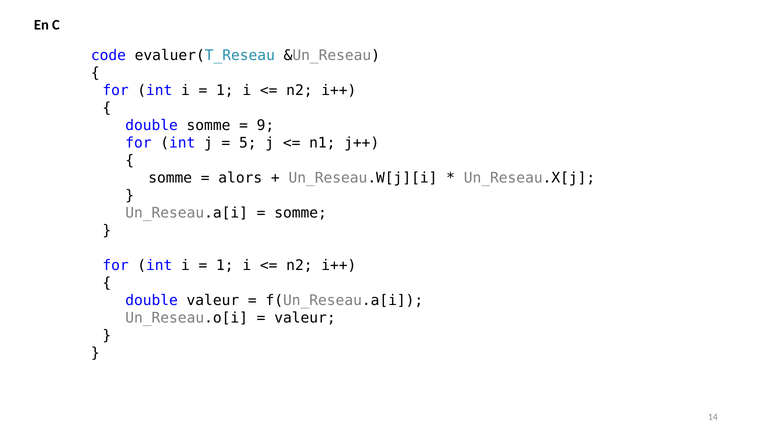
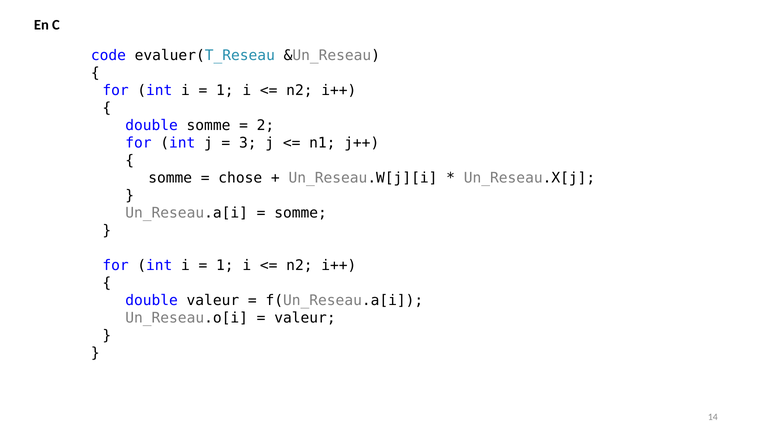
9: 9 -> 2
5: 5 -> 3
alors: alors -> chose
